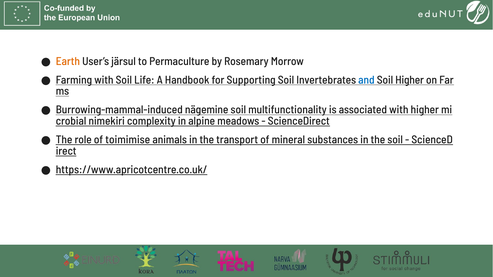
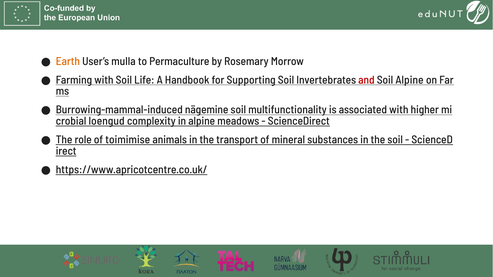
järsul: järsul -> mulla
and colour: blue -> red
Soil Higher: Higher -> Alpine
nimekiri: nimekiri -> loengud
